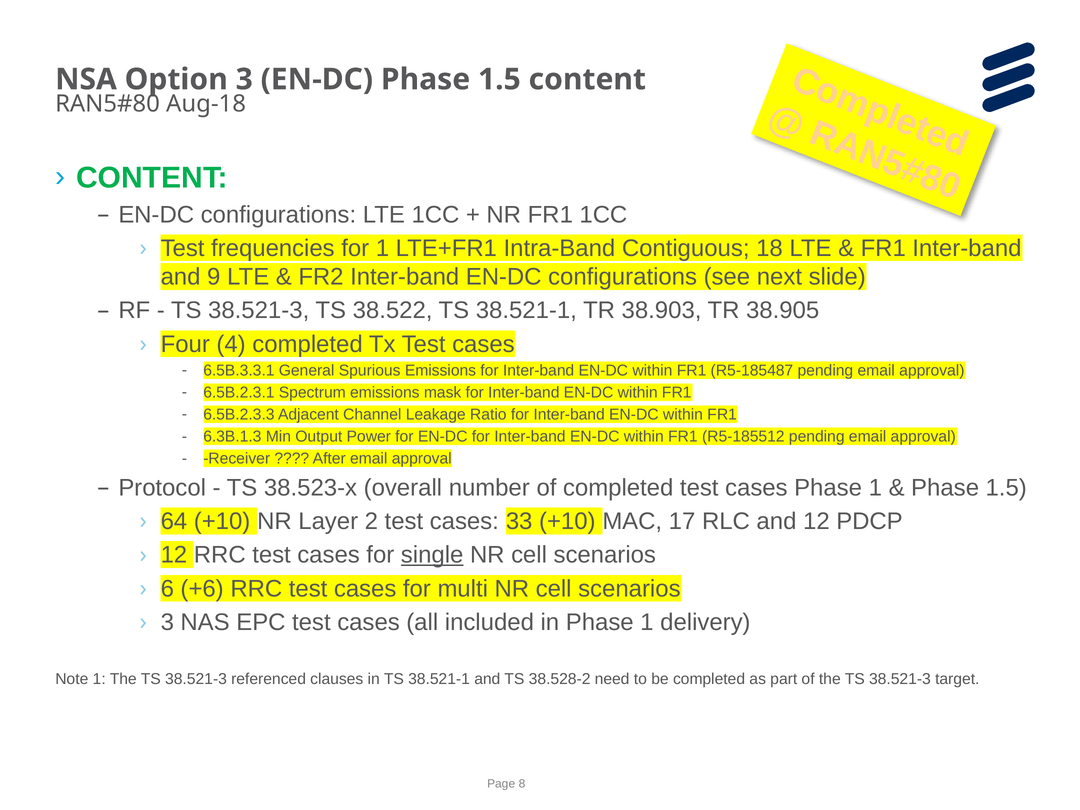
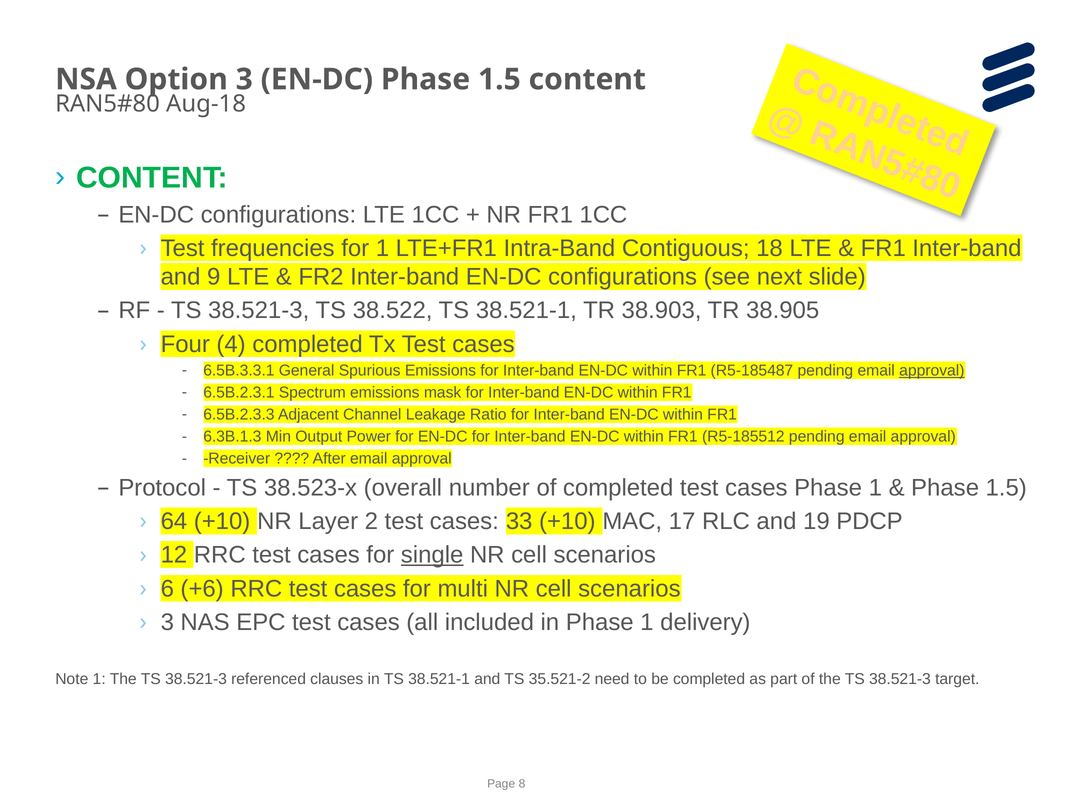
approval at (932, 371) underline: none -> present
and 12: 12 -> 19
38.528-2: 38.528-2 -> 35.521-2
